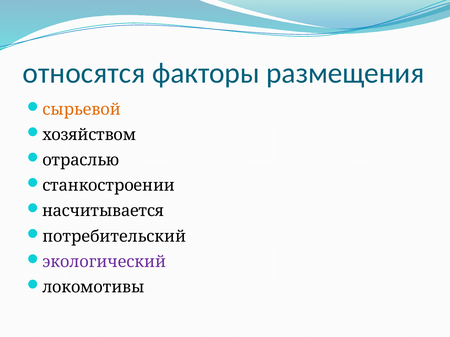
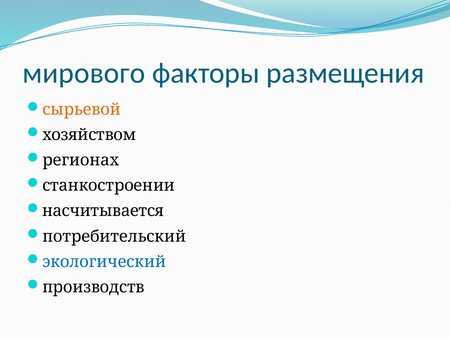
относятся: относятся -> мирового
отраслью: отраслью -> регионах
экологический colour: purple -> blue
локомотивы: локомотивы -> производств
